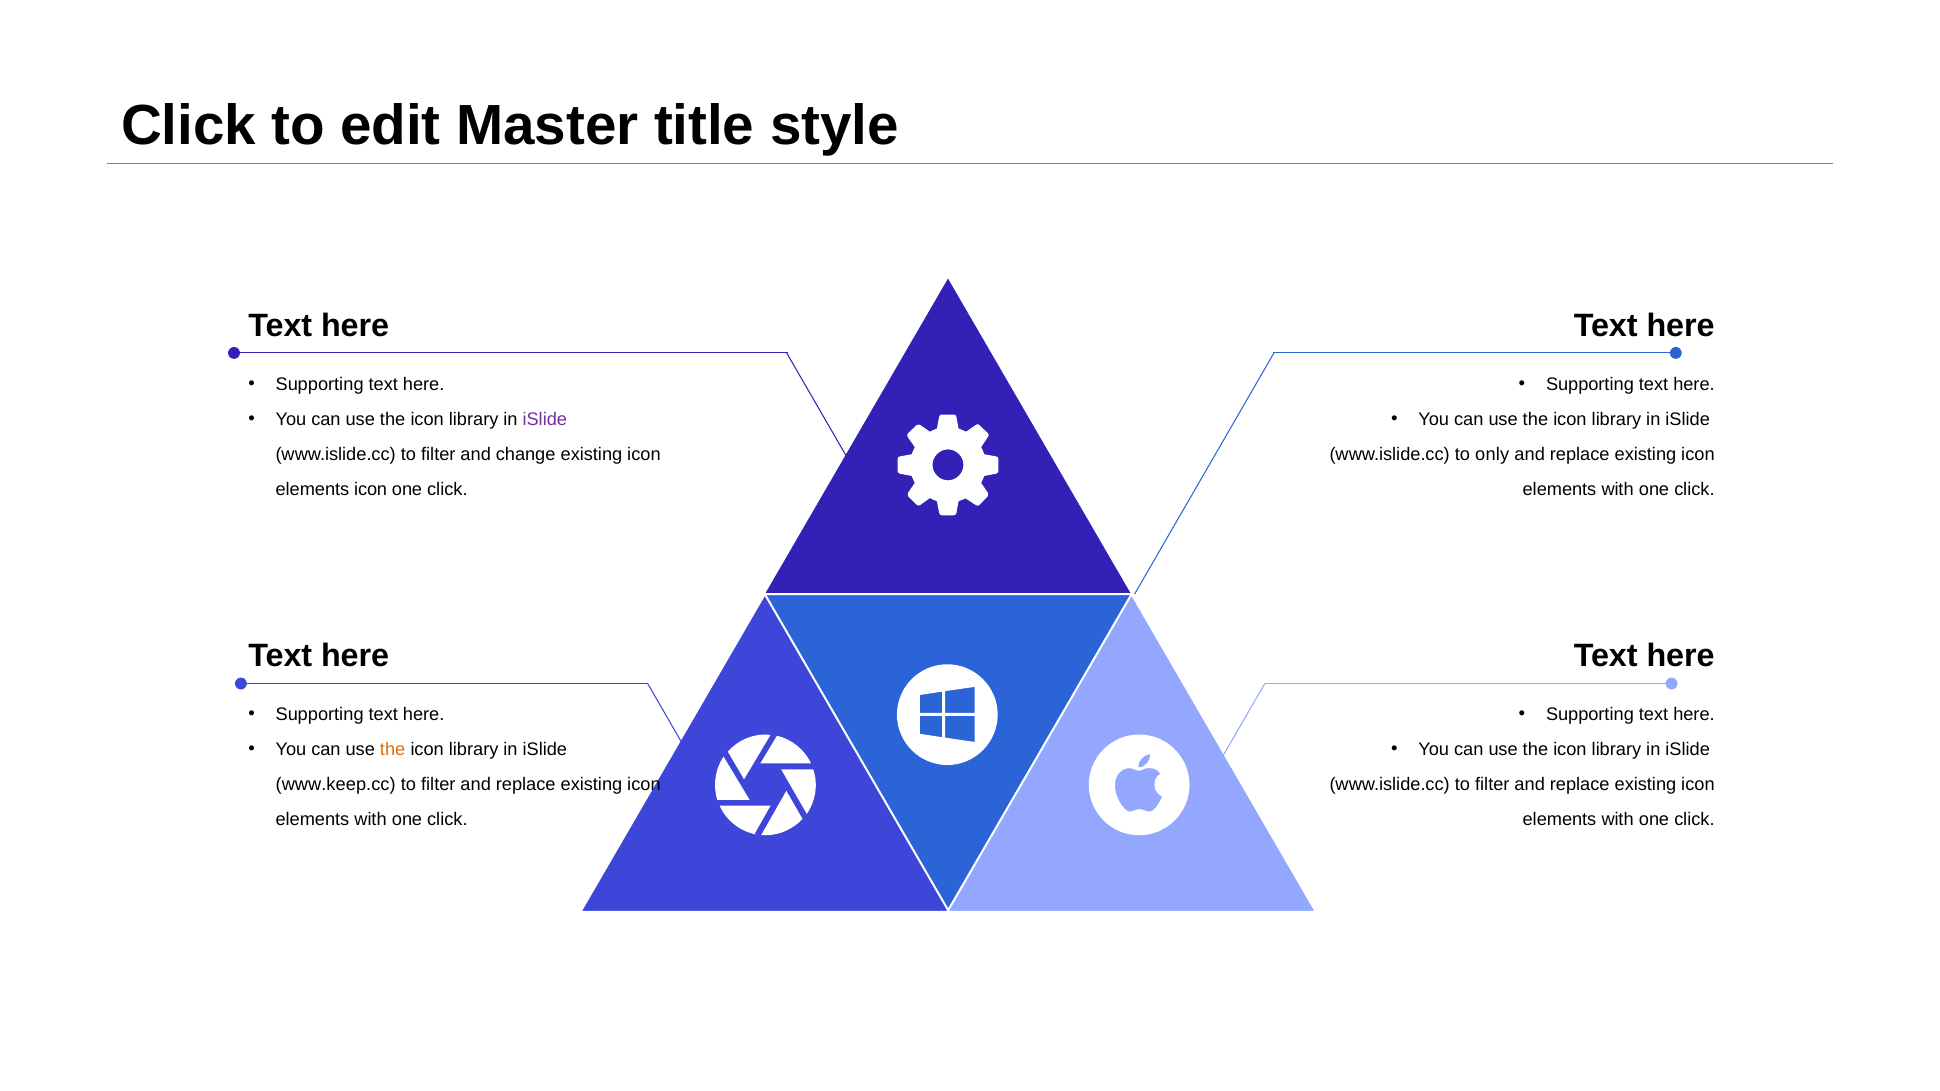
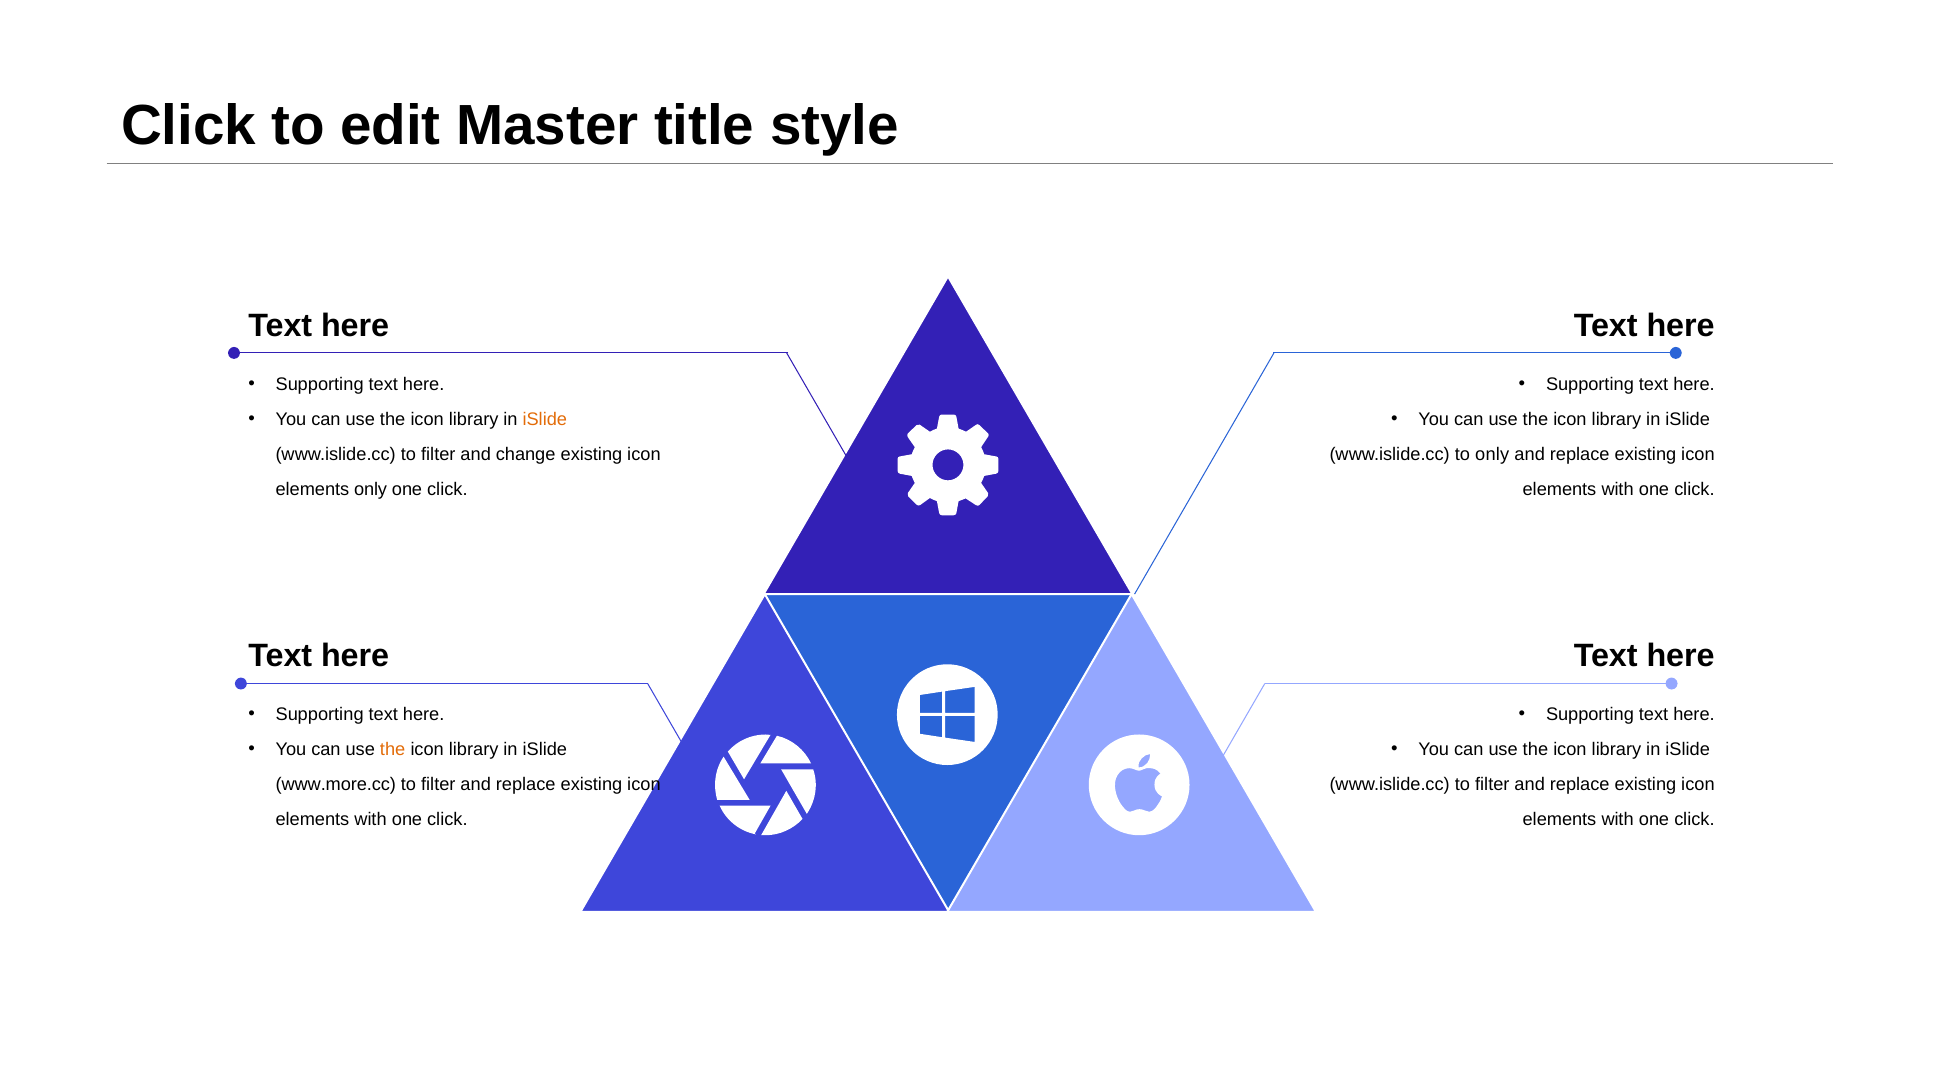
iSlide at (545, 420) colour: purple -> orange
elements icon: icon -> only
www.keep.cc: www.keep.cc -> www.more.cc
